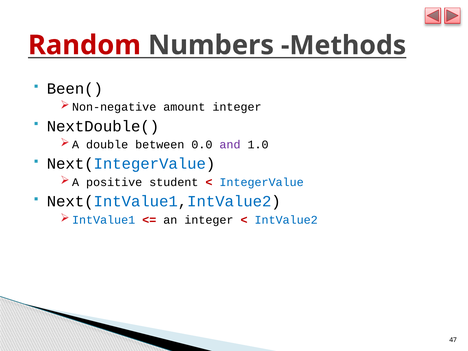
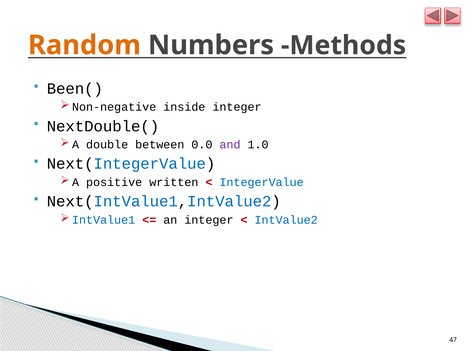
Random colour: red -> orange
amount: amount -> inside
student: student -> written
